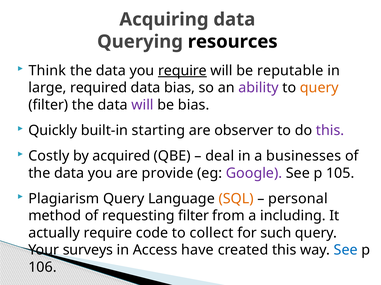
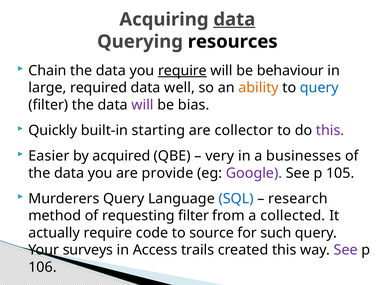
data at (234, 20) underline: none -> present
Think: Think -> Chain
reputable: reputable -> behaviour
data bias: bias -> well
ability colour: purple -> orange
query at (319, 88) colour: orange -> blue
observer: observer -> collector
Costly: Costly -> Easier
deal: deal -> very
Plagiarism: Plagiarism -> Murderers
SQL colour: orange -> blue
personal: personal -> research
including: including -> collected
collect: collect -> source
have: have -> trails
See at (346, 251) colour: blue -> purple
